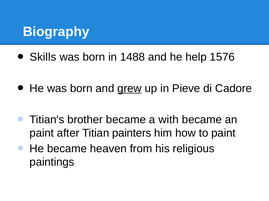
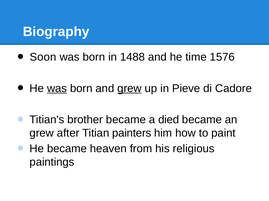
Skills: Skills -> Soon
help: help -> time
was at (57, 89) underline: none -> present
with: with -> died
paint at (42, 134): paint -> grew
